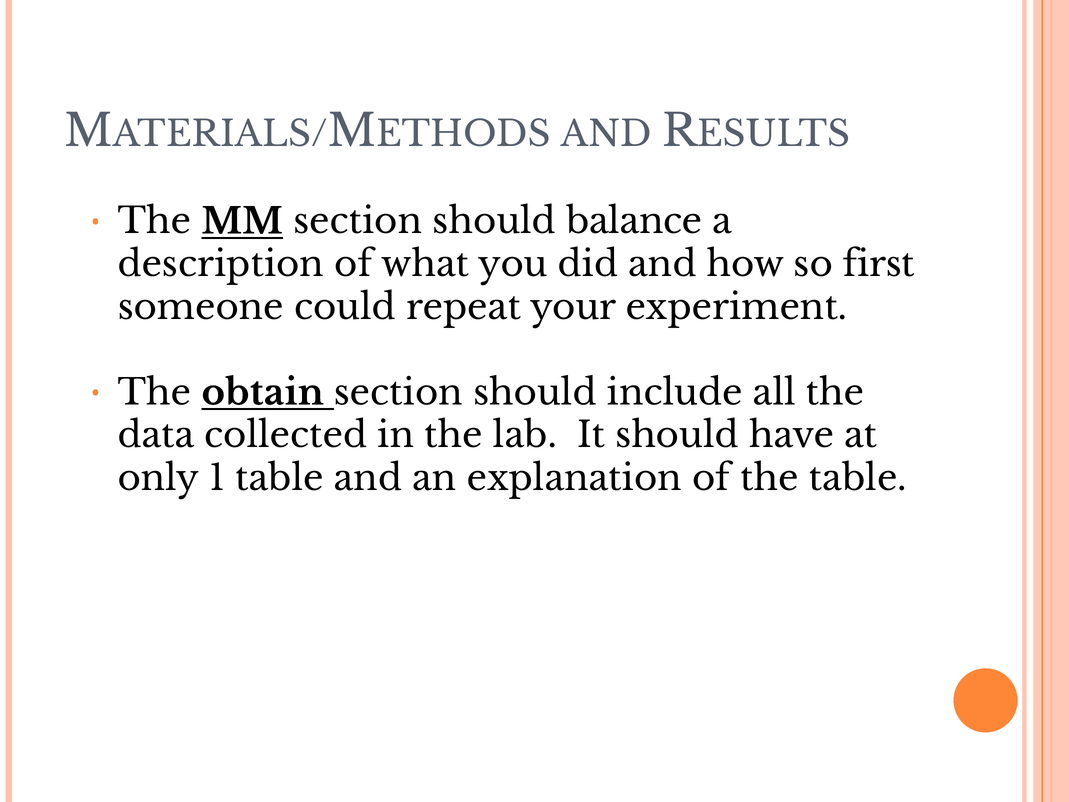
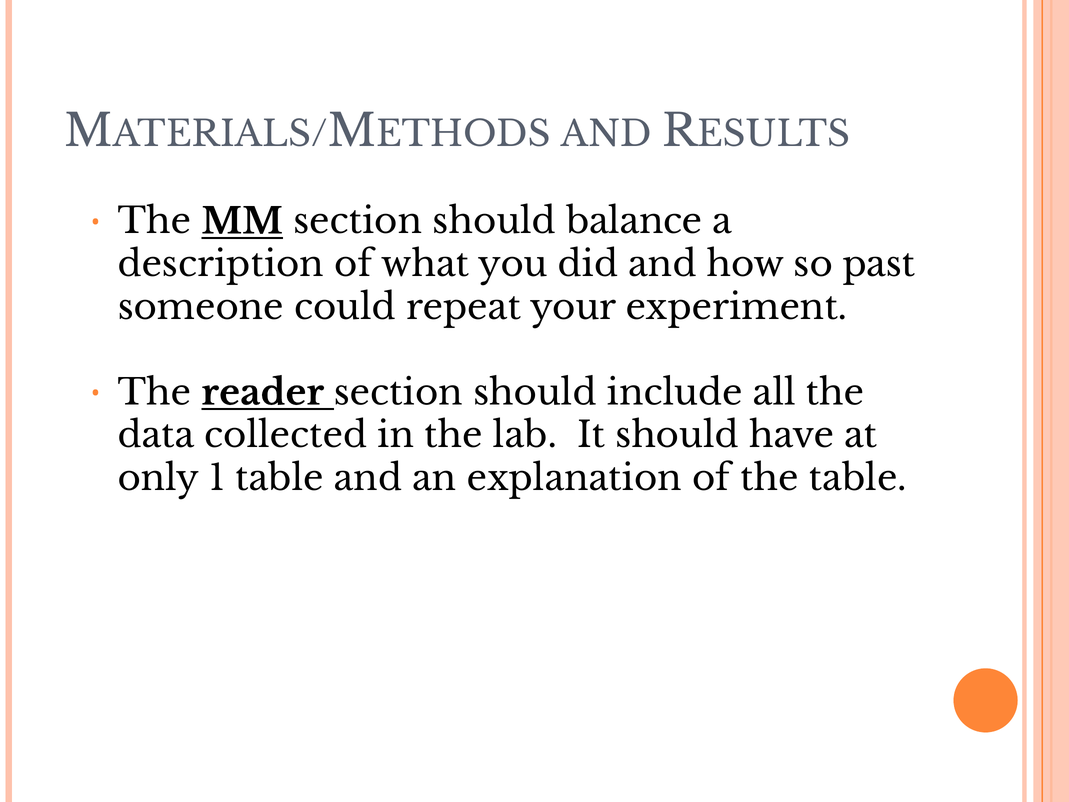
first: first -> past
obtain: obtain -> reader
